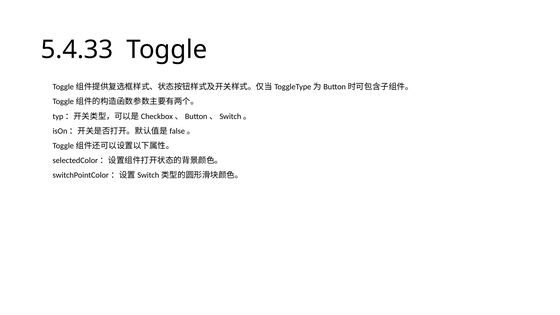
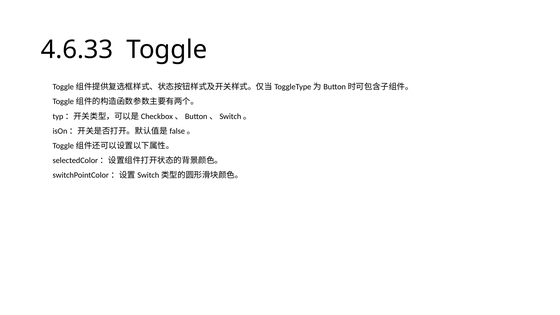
5.4.33: 5.4.33 -> 4.6.33
